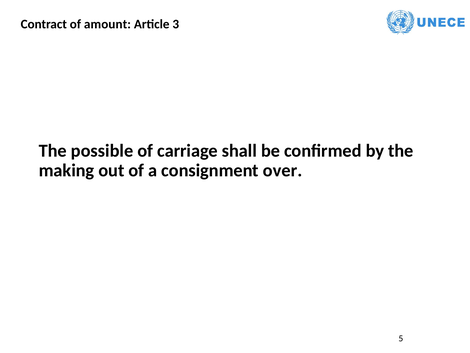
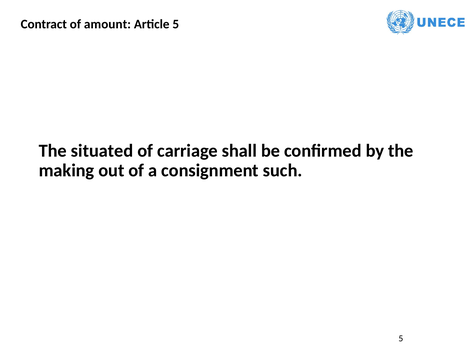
Article 3: 3 -> 5
possible: possible -> situated
over: over -> such
